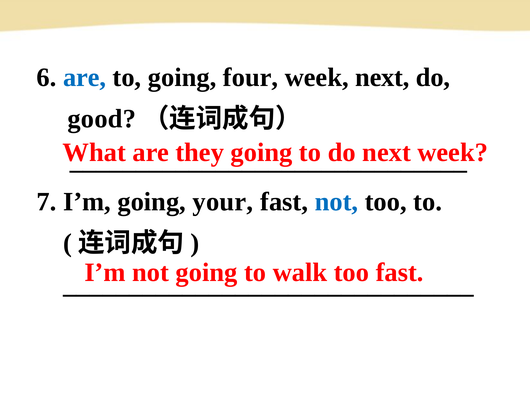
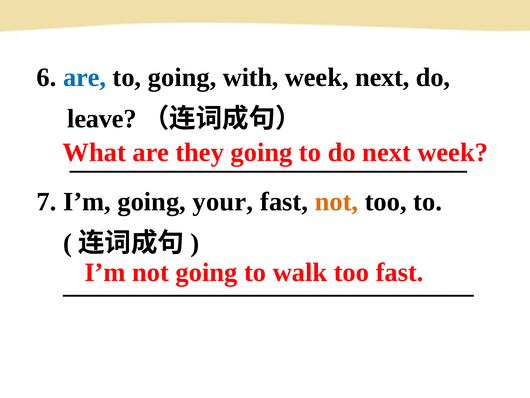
four: four -> with
good: good -> leave
not at (336, 201) colour: blue -> orange
